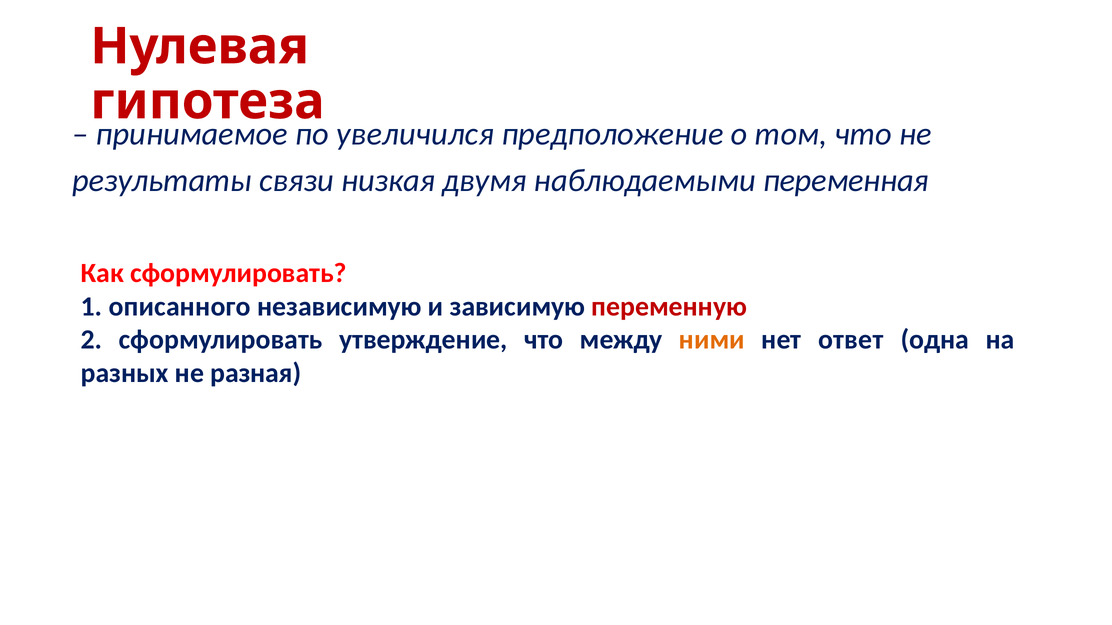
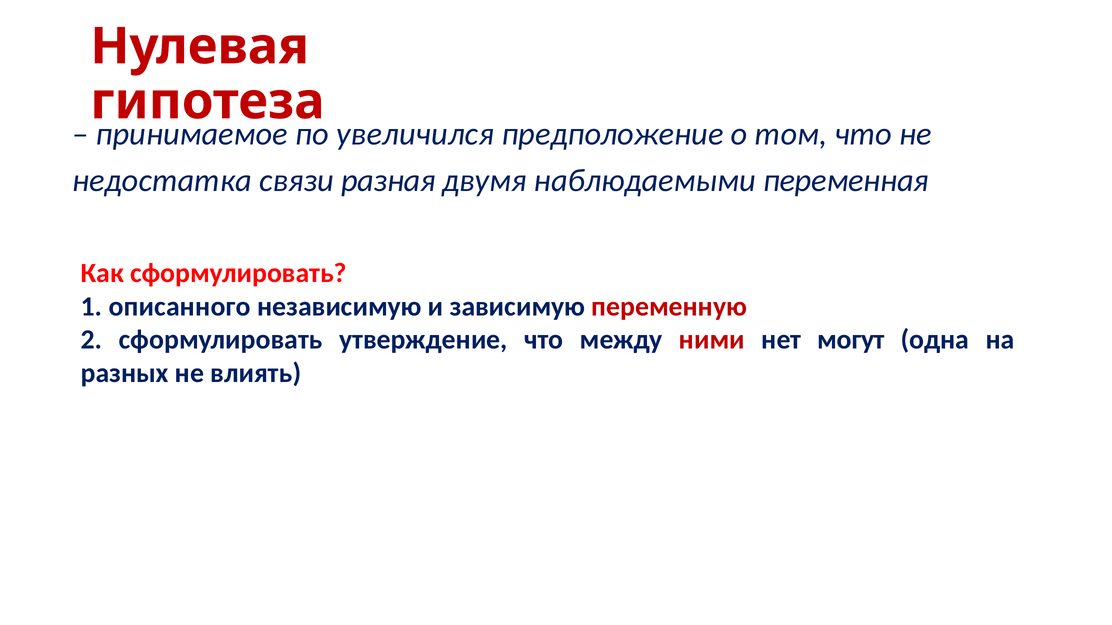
результаты: результаты -> недостатка
низкая: низкая -> разная
ними colour: orange -> red
ответ: ответ -> могут
разная: разная -> влиять
